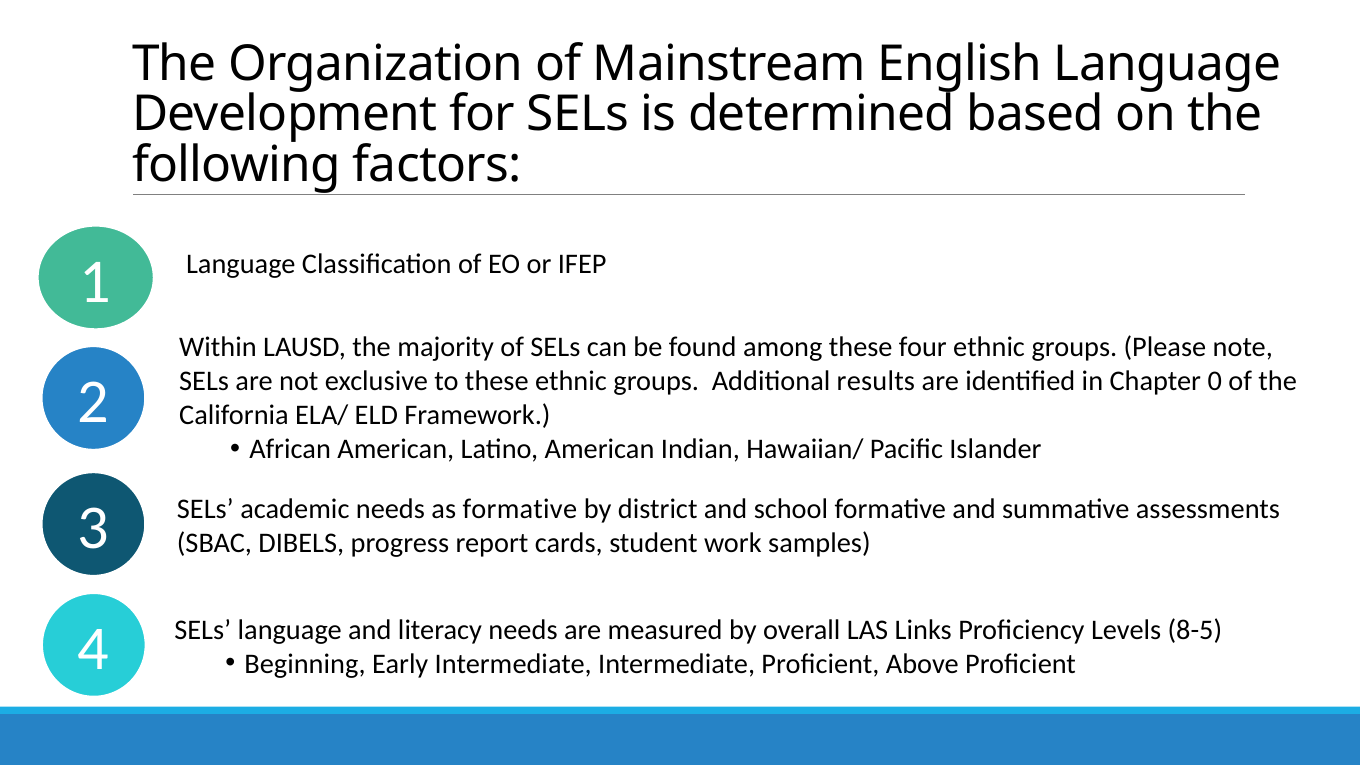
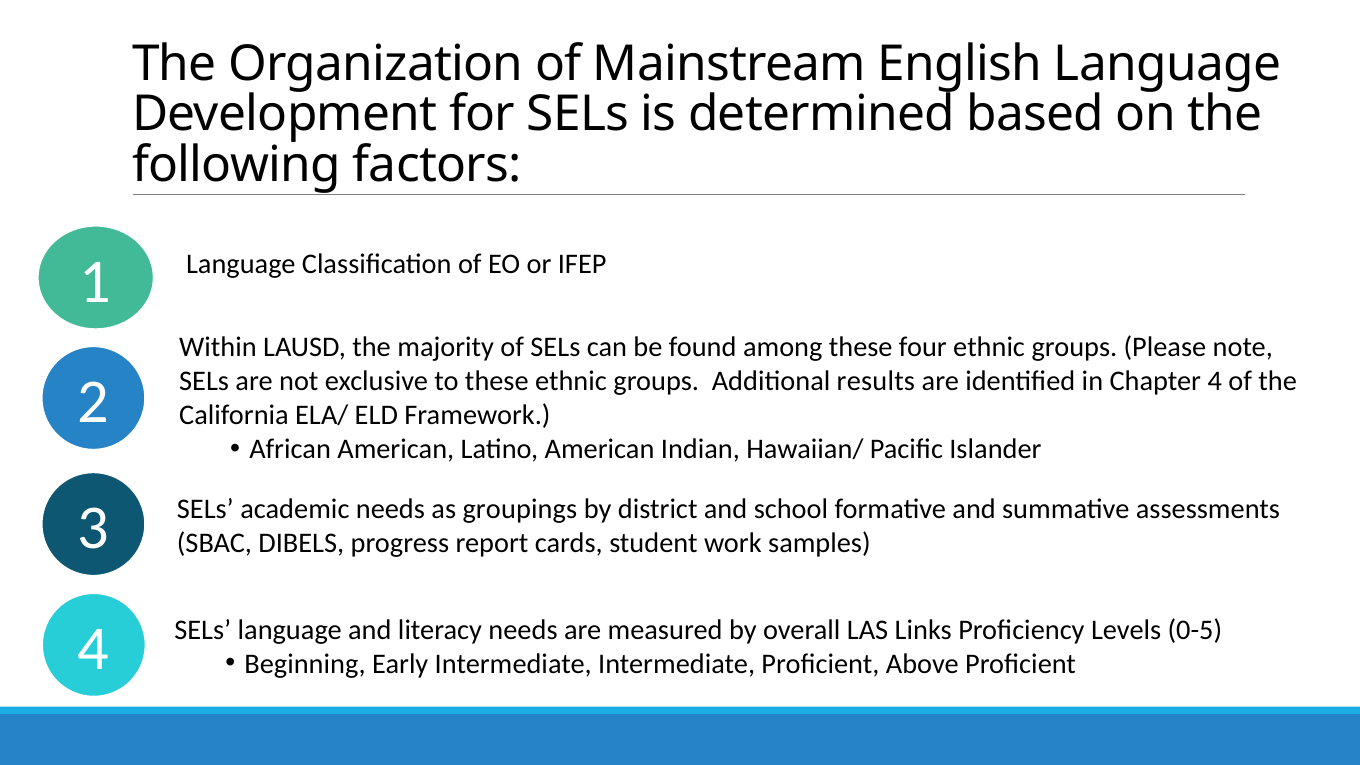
Chapter 0: 0 -> 4
as formative: formative -> groupings
8-5: 8-5 -> 0-5
